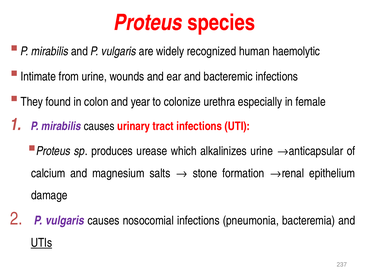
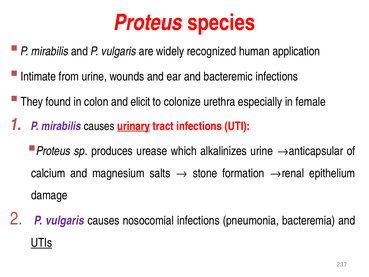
haemolytic: haemolytic -> application
year: year -> elicit
urinary underline: none -> present
